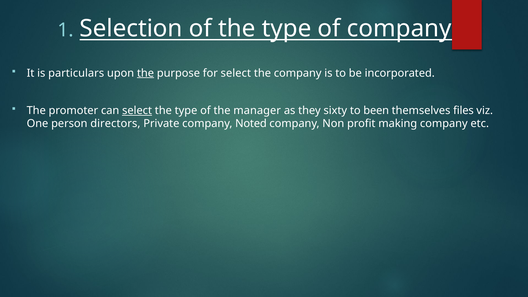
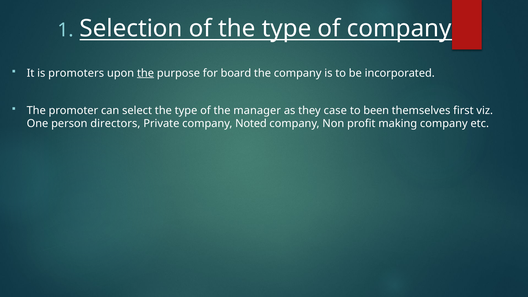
particulars: particulars -> promoters
for select: select -> board
select at (137, 110) underline: present -> none
sixty: sixty -> case
files: files -> first
